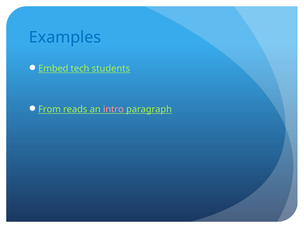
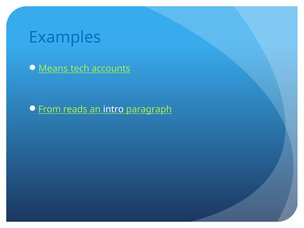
Embed: Embed -> Means
students: students -> accounts
intro colour: pink -> white
